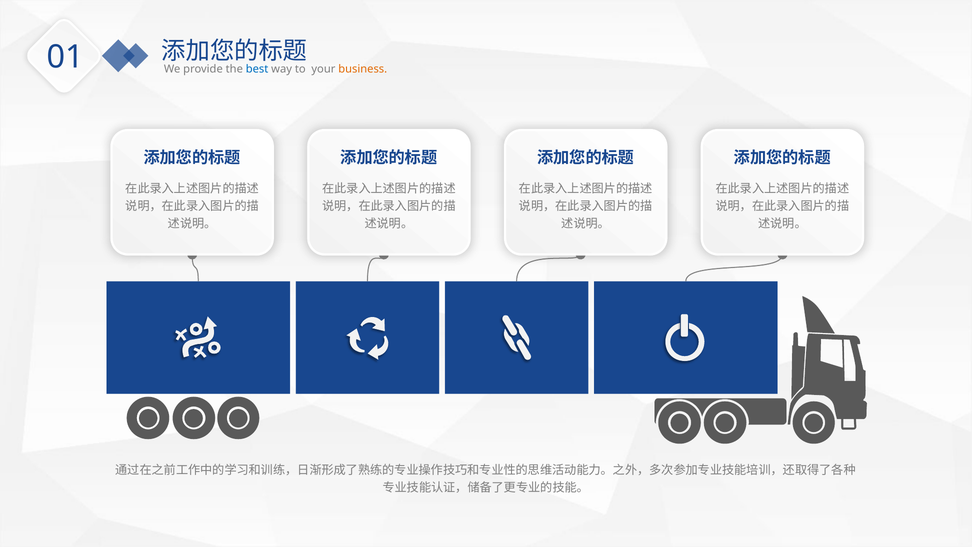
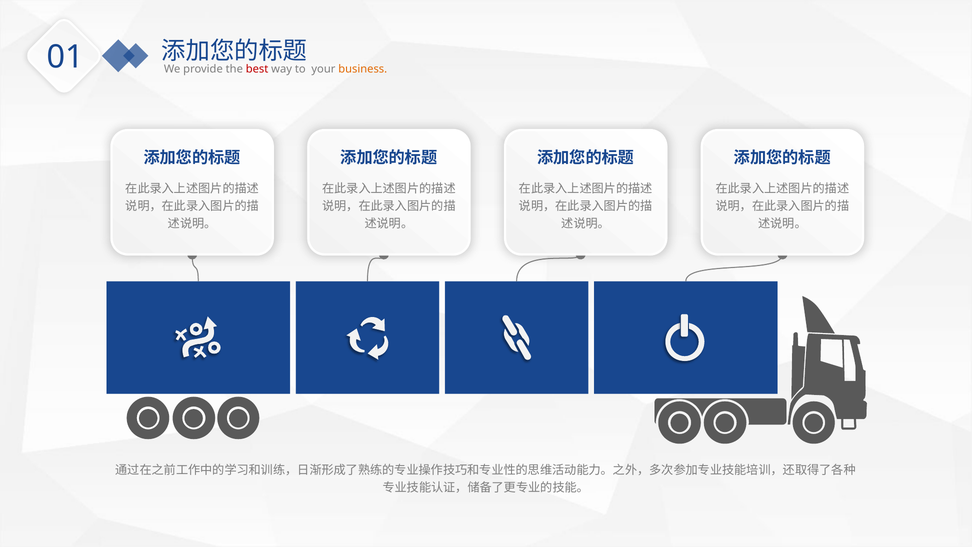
best colour: blue -> red
